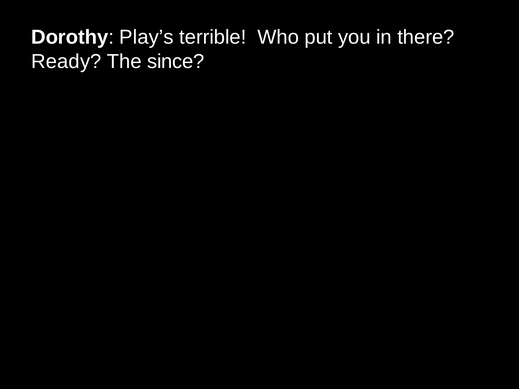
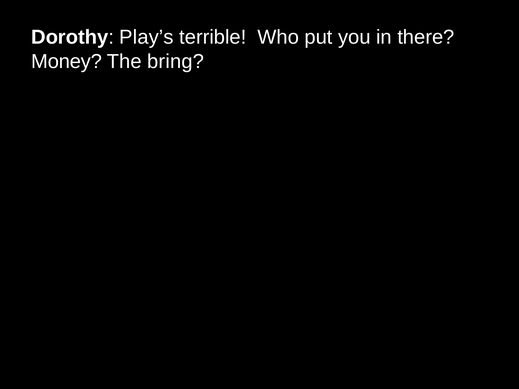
Ready: Ready -> Money
since: since -> bring
